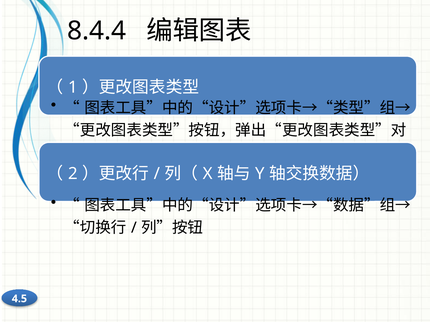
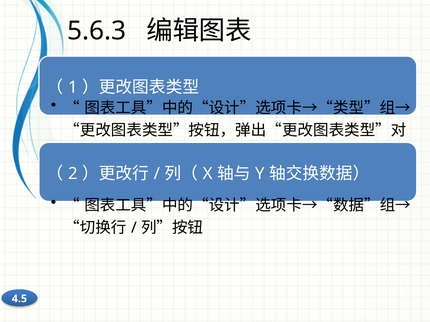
8.4.4: 8.4.4 -> 5.6.3
